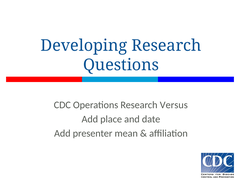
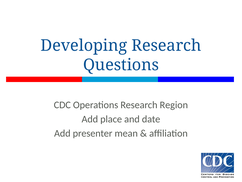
Versus: Versus -> Region
